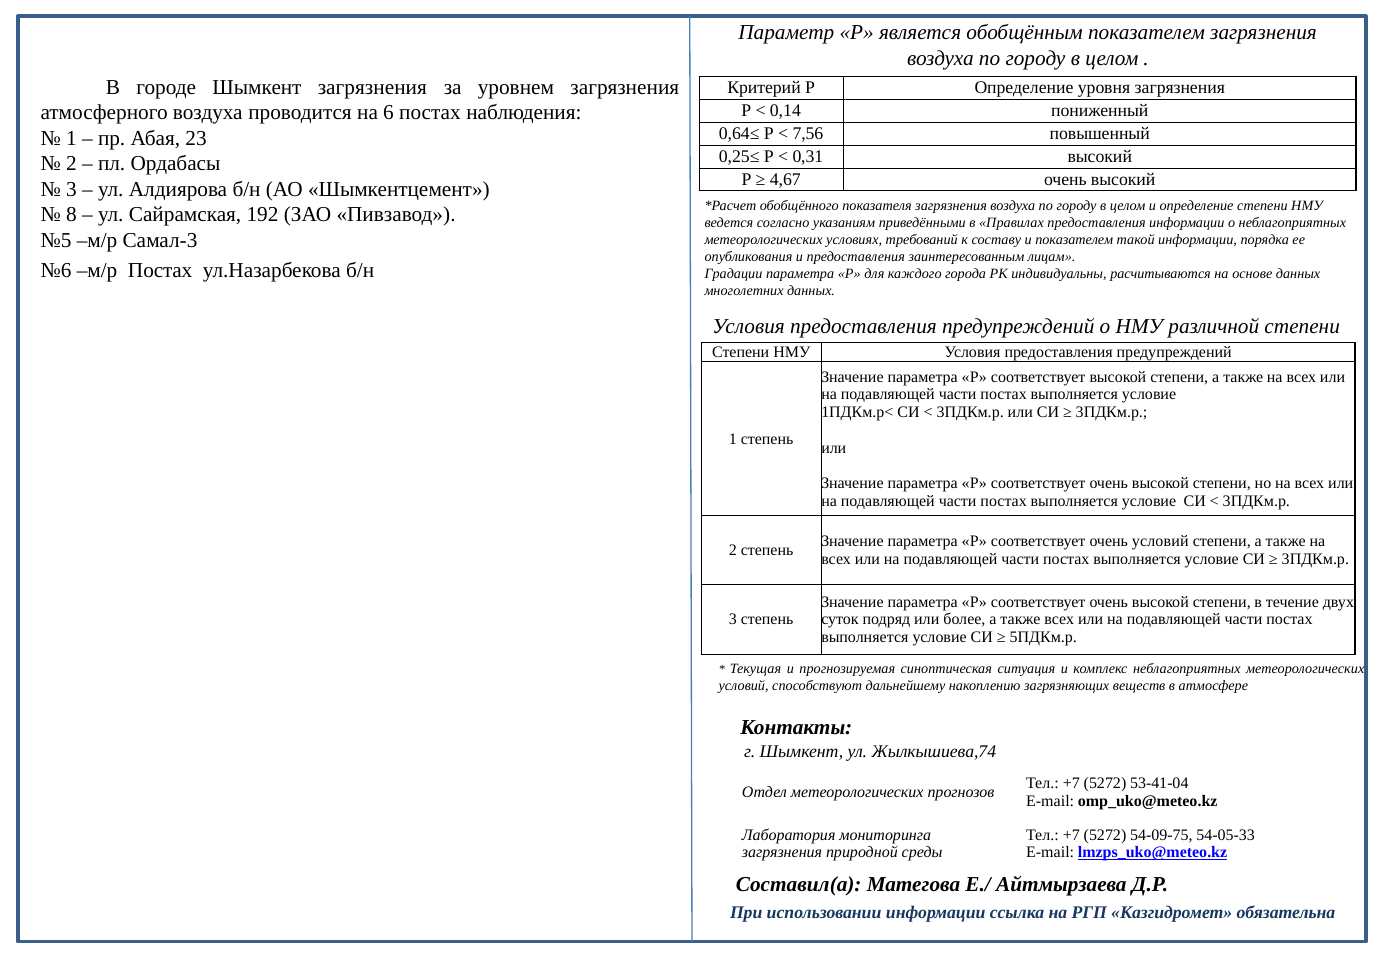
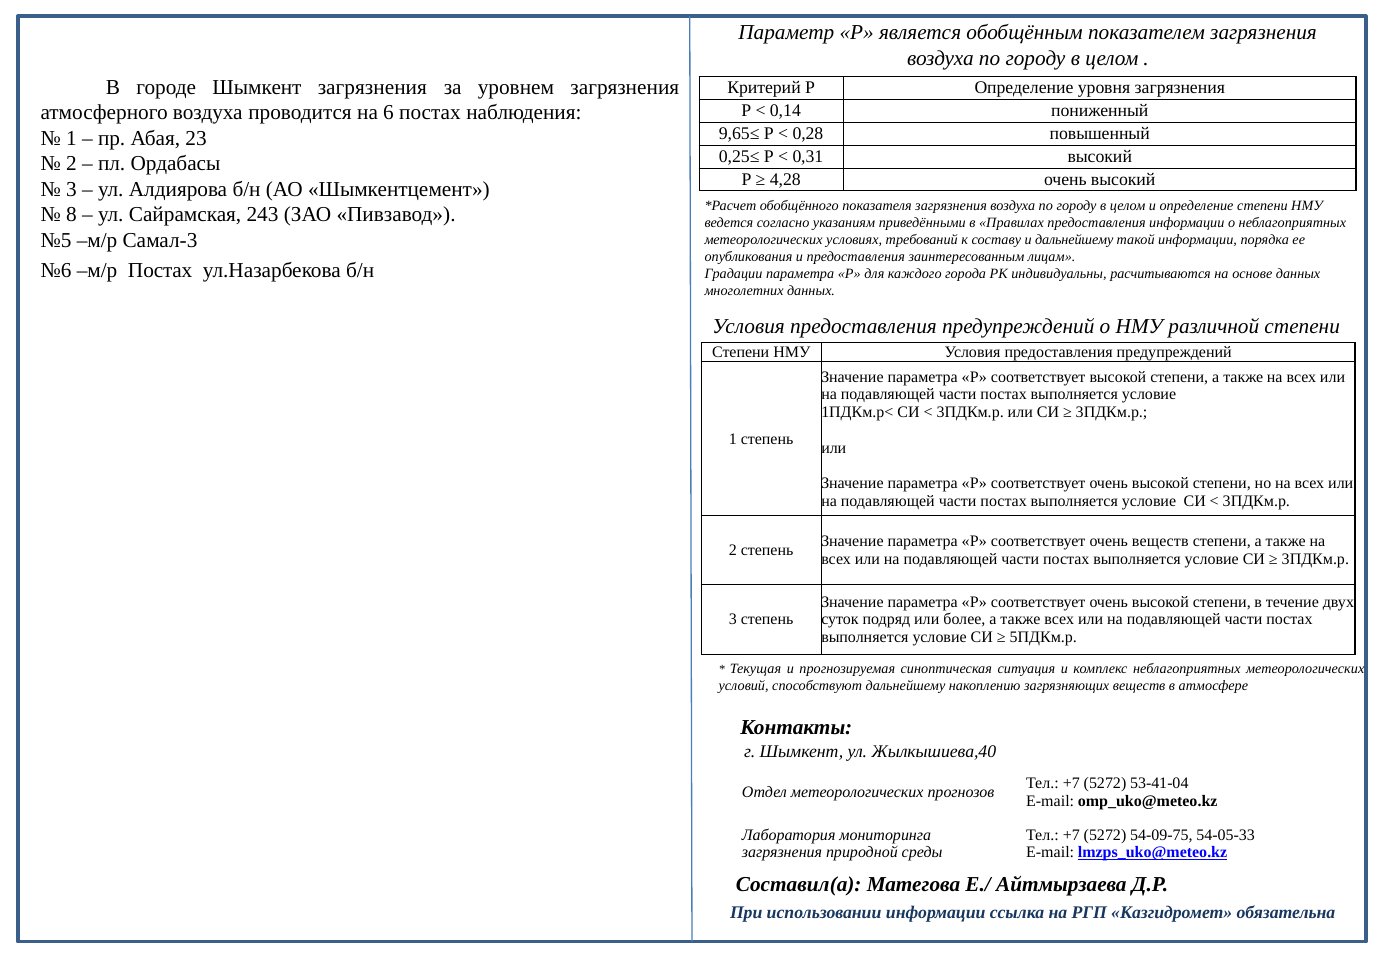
0,64≤: 0,64≤ -> 9,65≤
7,56: 7,56 -> 0,28
4,67: 4,67 -> 4,28
192: 192 -> 243
и показателем: показателем -> дальнейшему
очень условий: условий -> веществ
Жылкышиева,74: Жылкышиева,74 -> Жылкышиева,40
